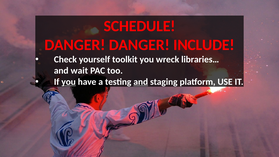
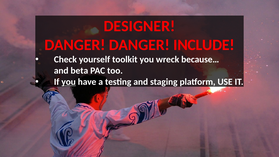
SCHEDULE: SCHEDULE -> DESIGNER
libraries…: libraries… -> because…
wait: wait -> beta
and at (141, 82) underline: present -> none
